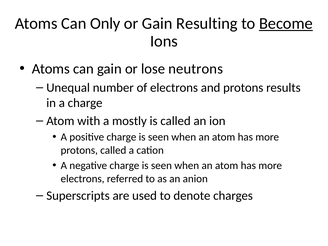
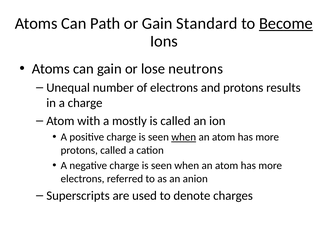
Only: Only -> Path
Resulting: Resulting -> Standard
when at (184, 137) underline: none -> present
